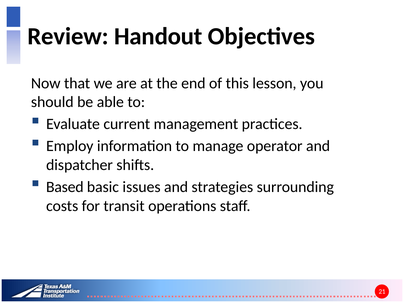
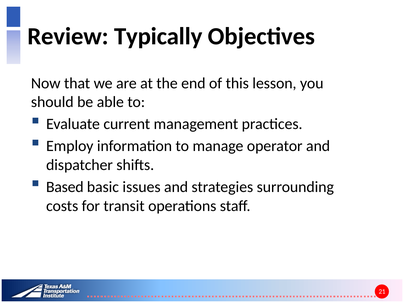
Handout: Handout -> Typically
